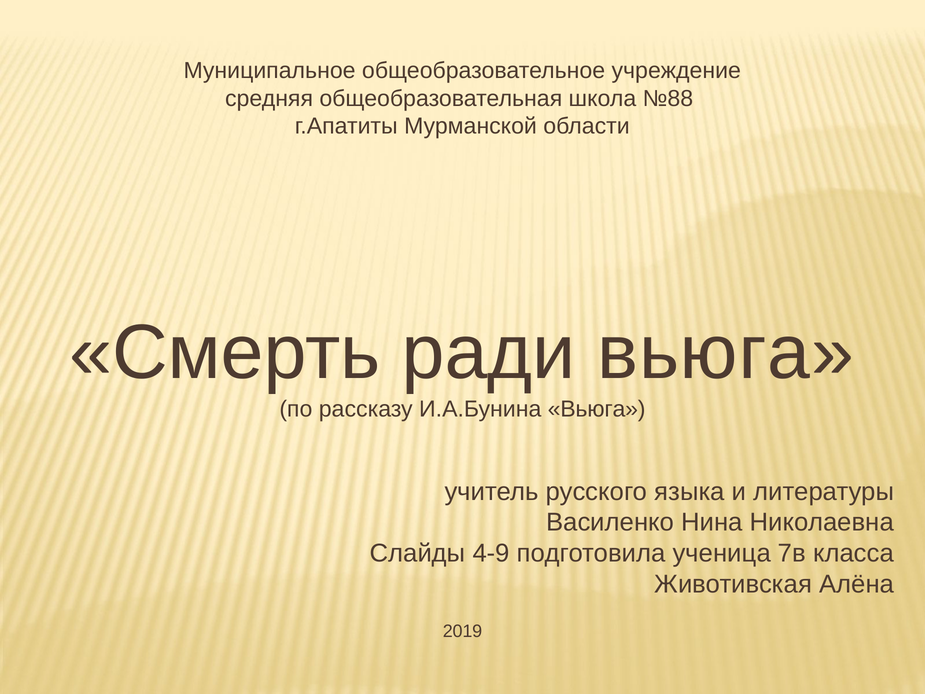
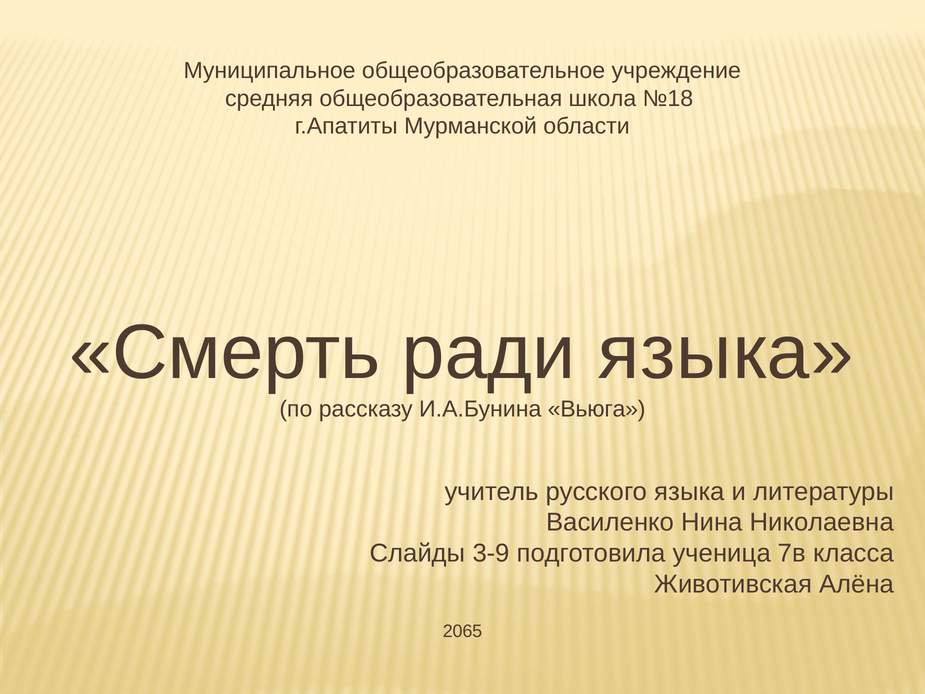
№88: №88 -> №18
ради вьюга: вьюга -> языка
4-9: 4-9 -> 3-9
2019: 2019 -> 2065
